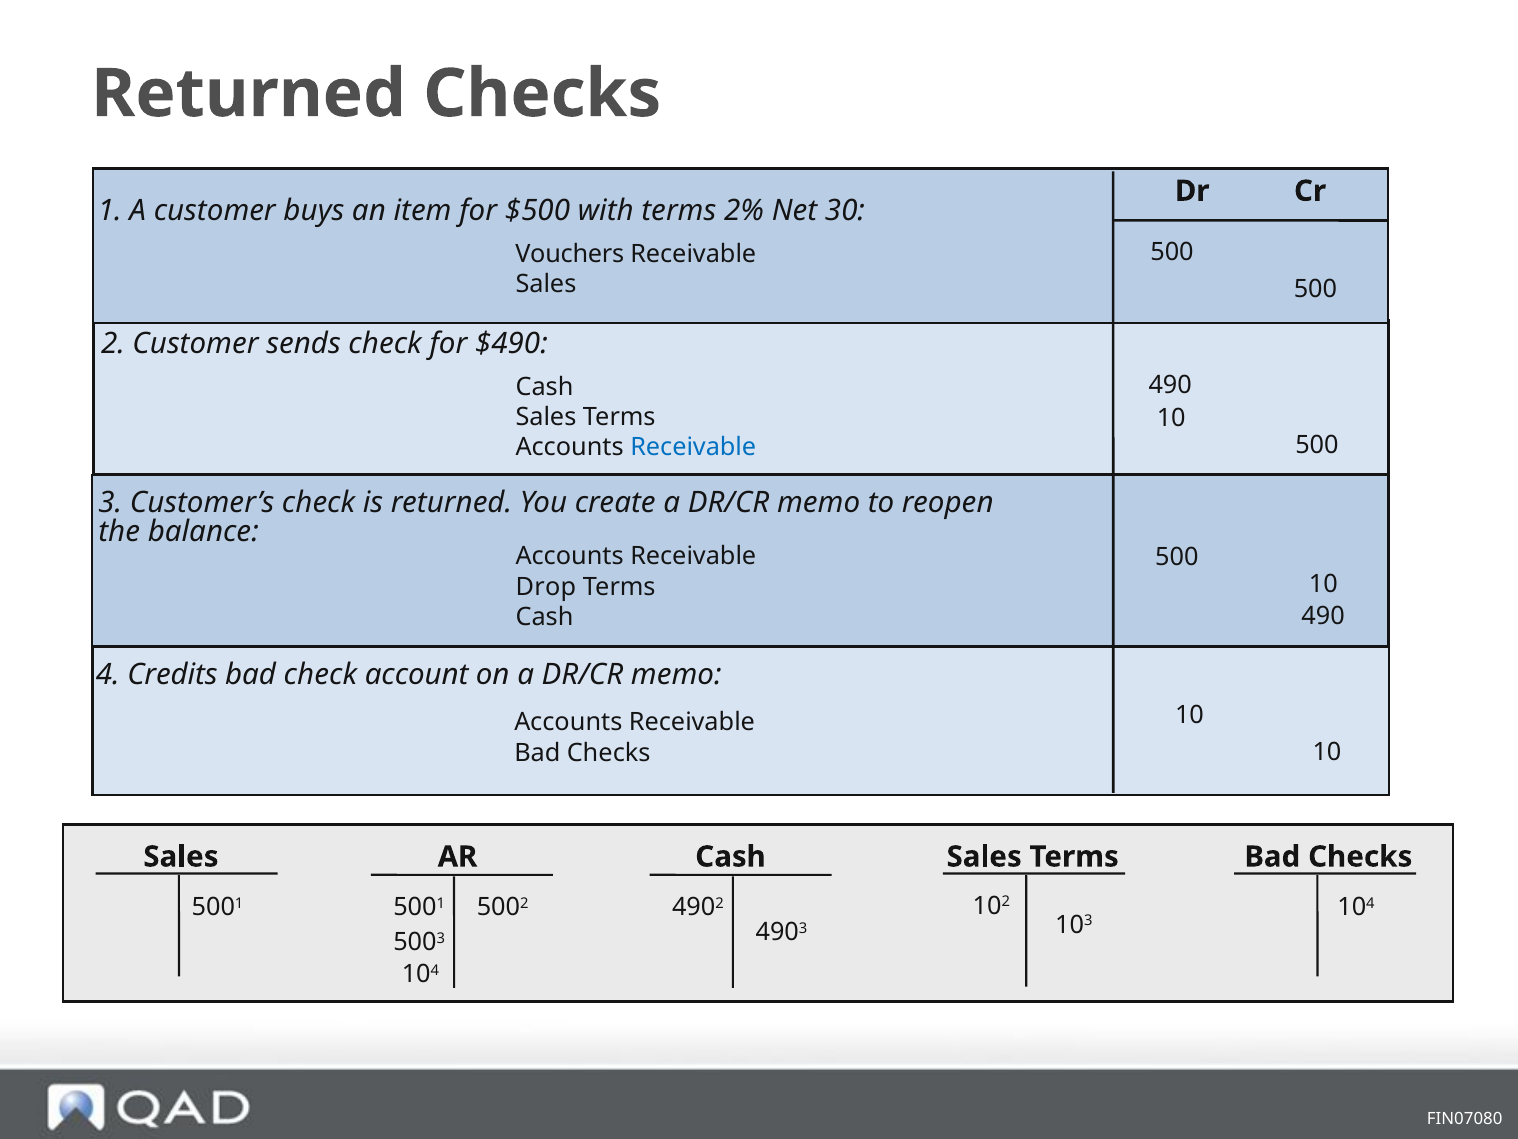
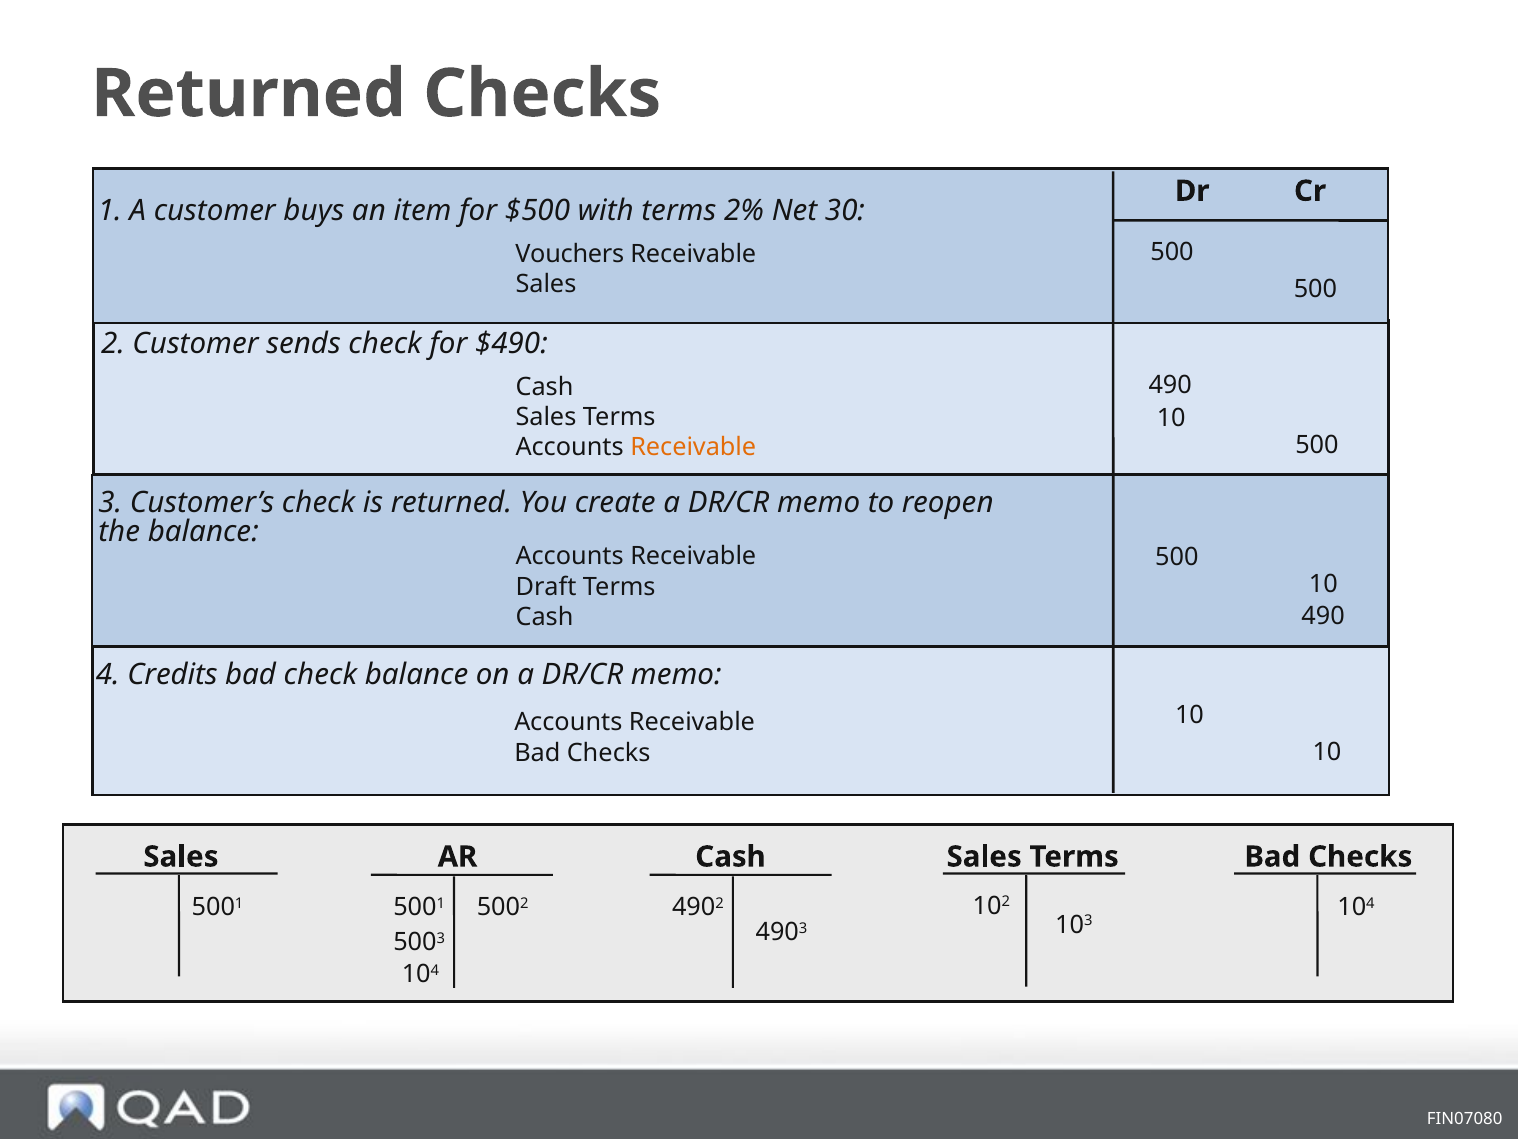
Receivable at (693, 447) colour: blue -> orange
Drop: Drop -> Draft
check account: account -> balance
